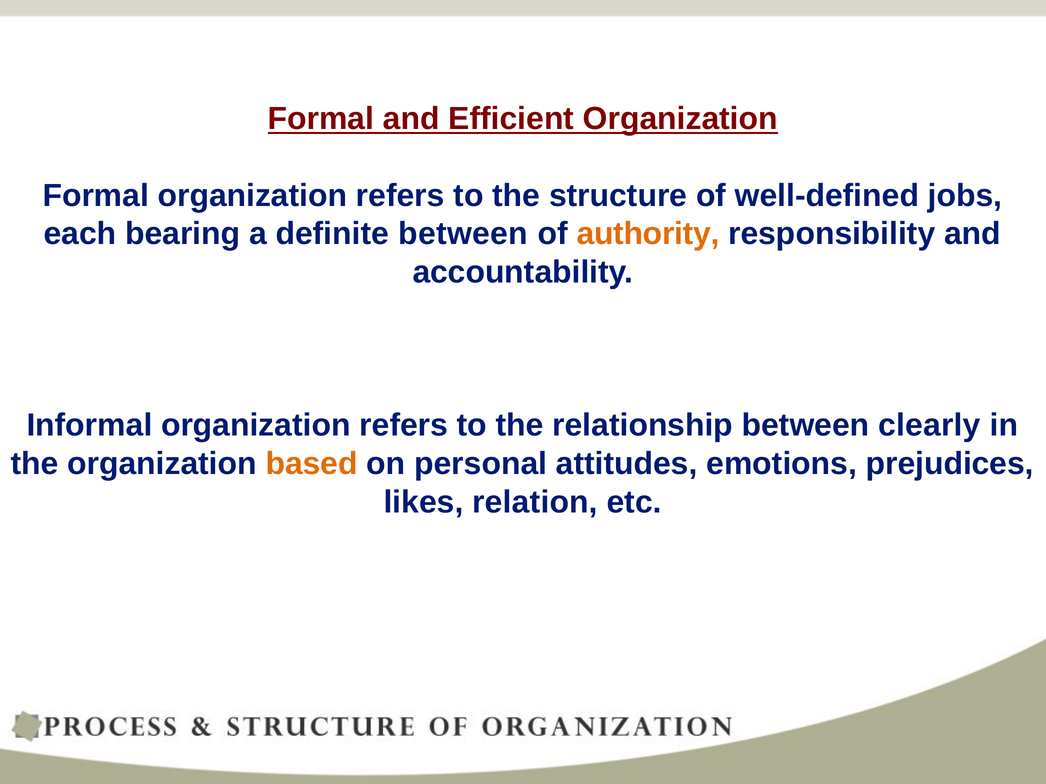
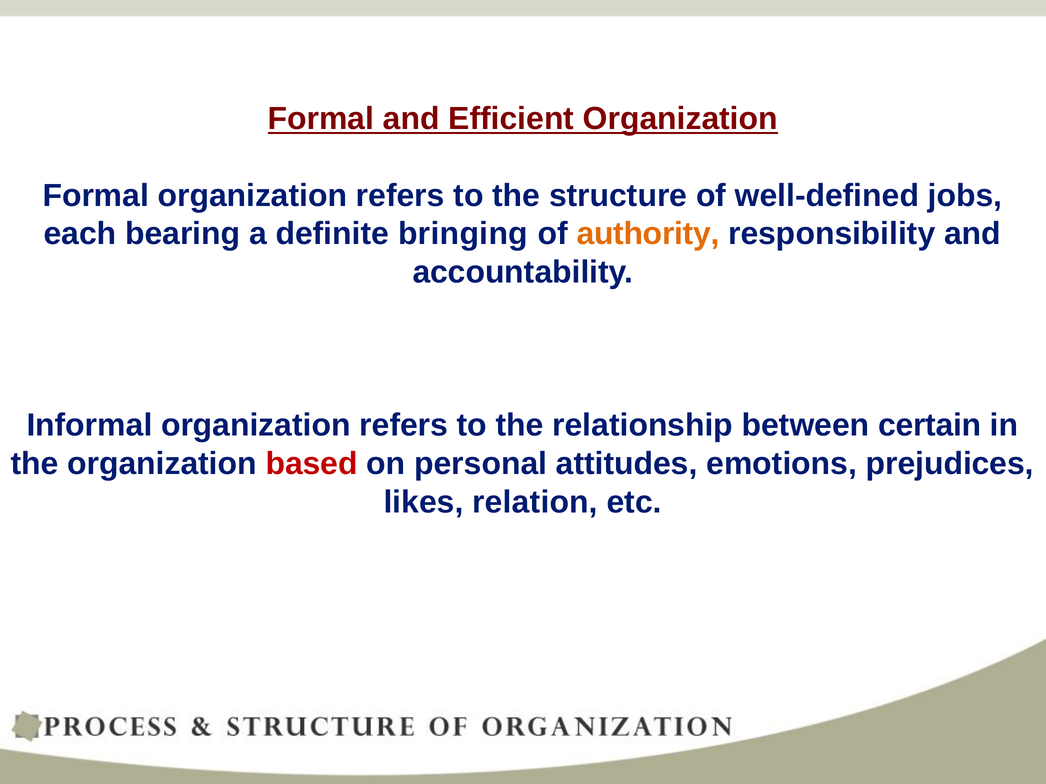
definite between: between -> bringing
clearly: clearly -> certain
based colour: orange -> red
